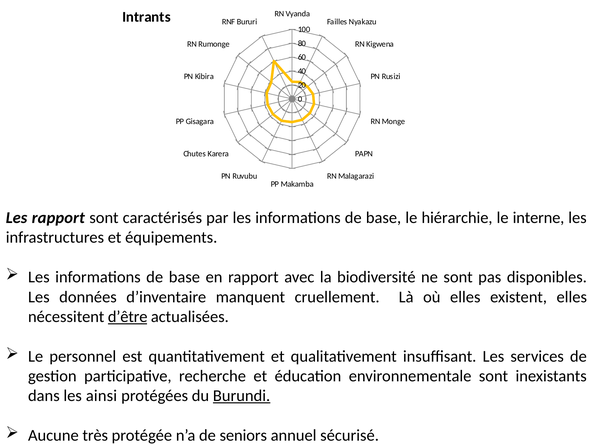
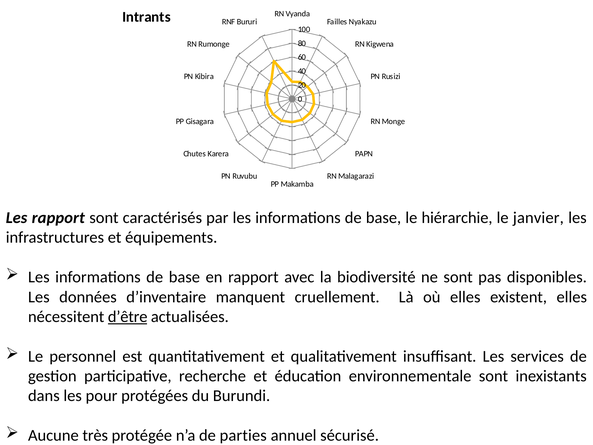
interne: interne -> janvier
ainsi: ainsi -> pour
Burundi underline: present -> none
seniors: seniors -> parties
